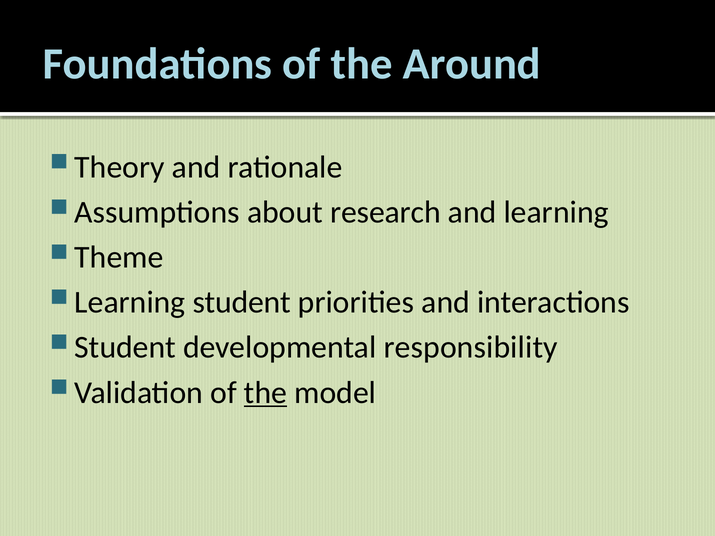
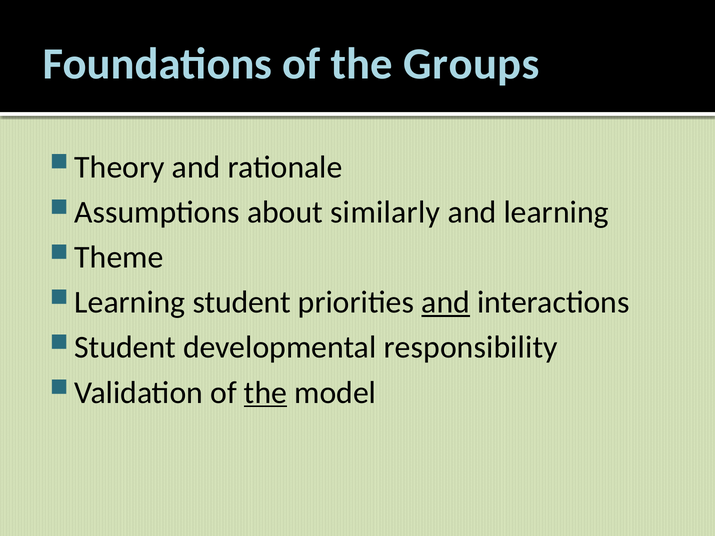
Around: Around -> Groups
research: research -> similarly
and at (446, 303) underline: none -> present
